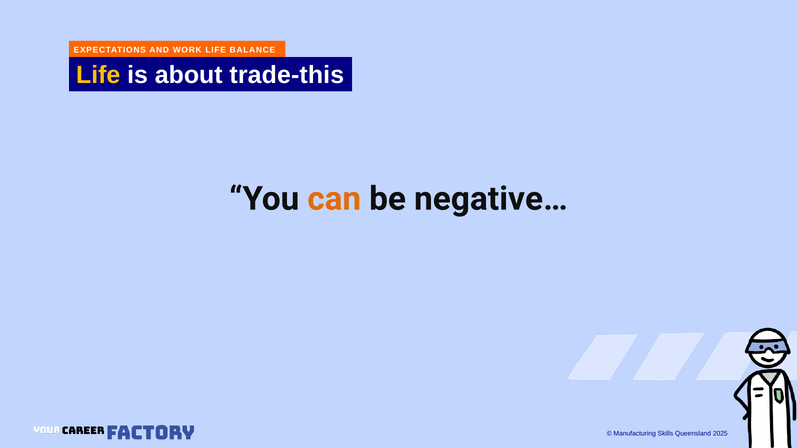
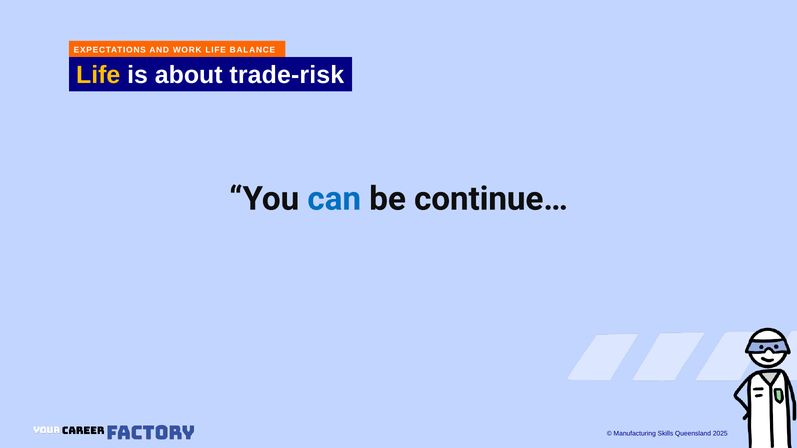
trade-this: trade-this -> trade-risk
can colour: orange -> blue
negative…: negative… -> continue…
